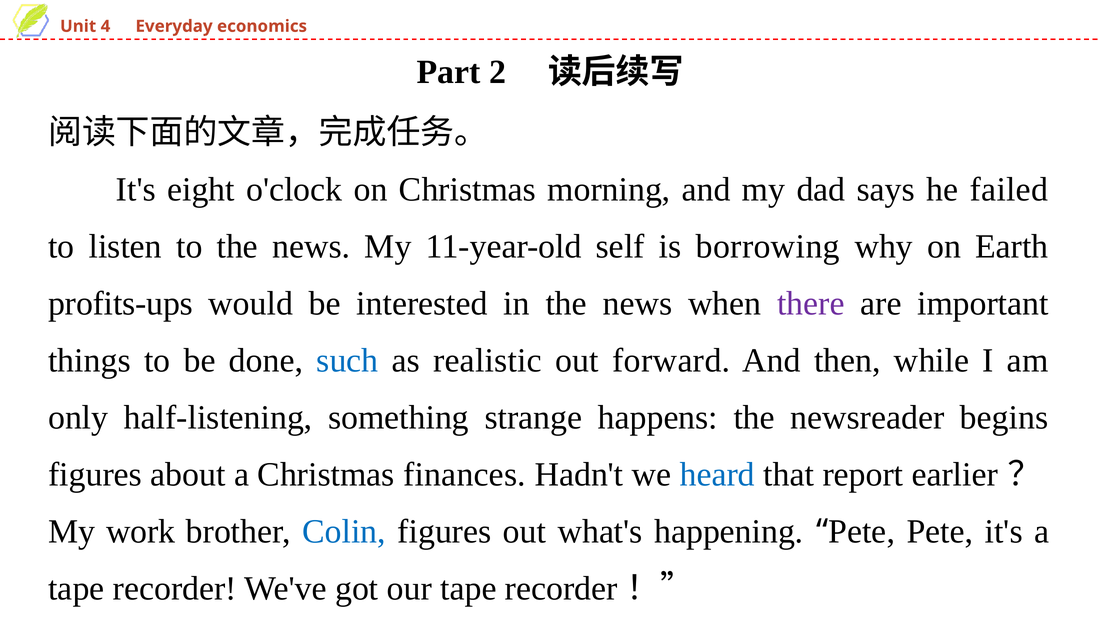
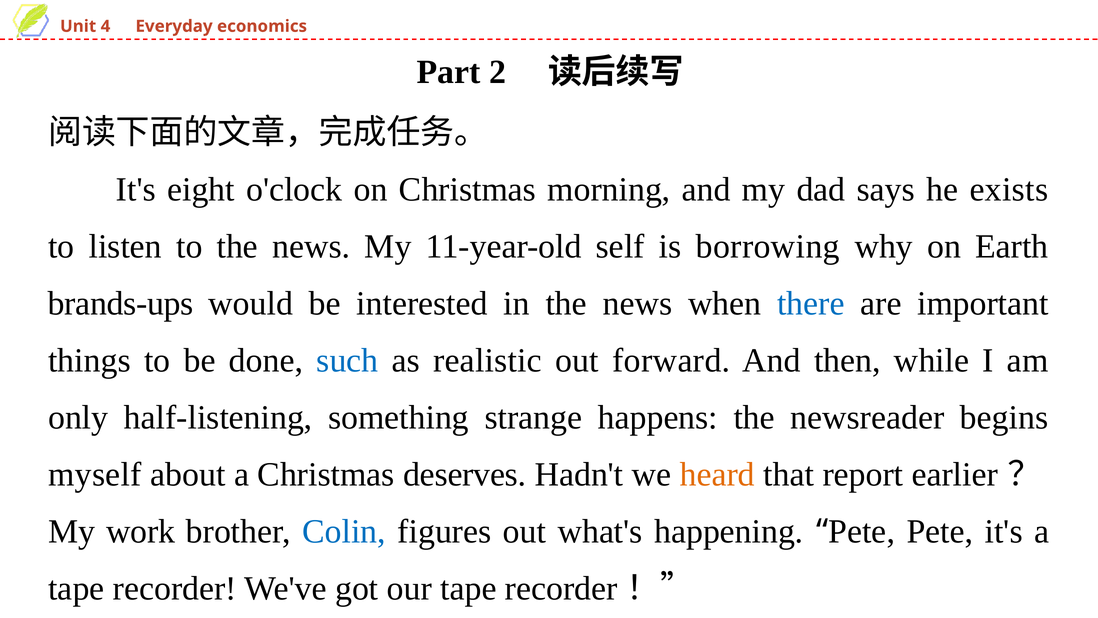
failed: failed -> exists
profits-ups: profits-ups -> brands-ups
there colour: purple -> blue
figures at (95, 474): figures -> myself
finances: finances -> deserves
heard colour: blue -> orange
